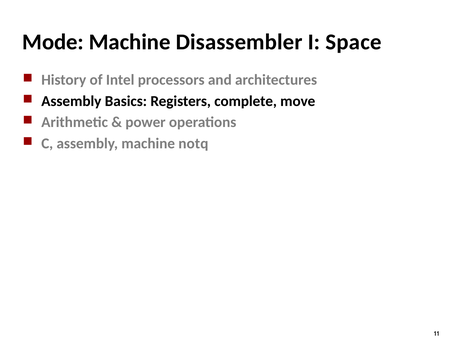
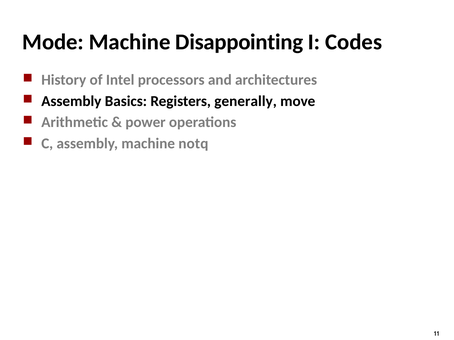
Disassembler: Disassembler -> Disappointing
Space: Space -> Codes
complete: complete -> generally
